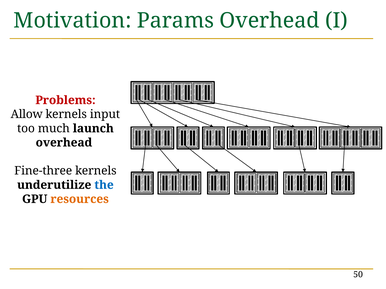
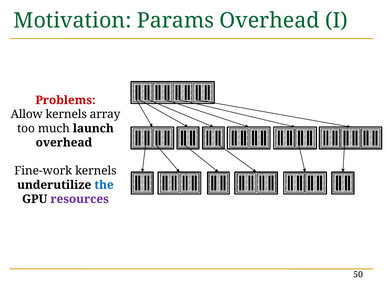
input: input -> array
Fine-three: Fine-three -> Fine-work
resources colour: orange -> purple
